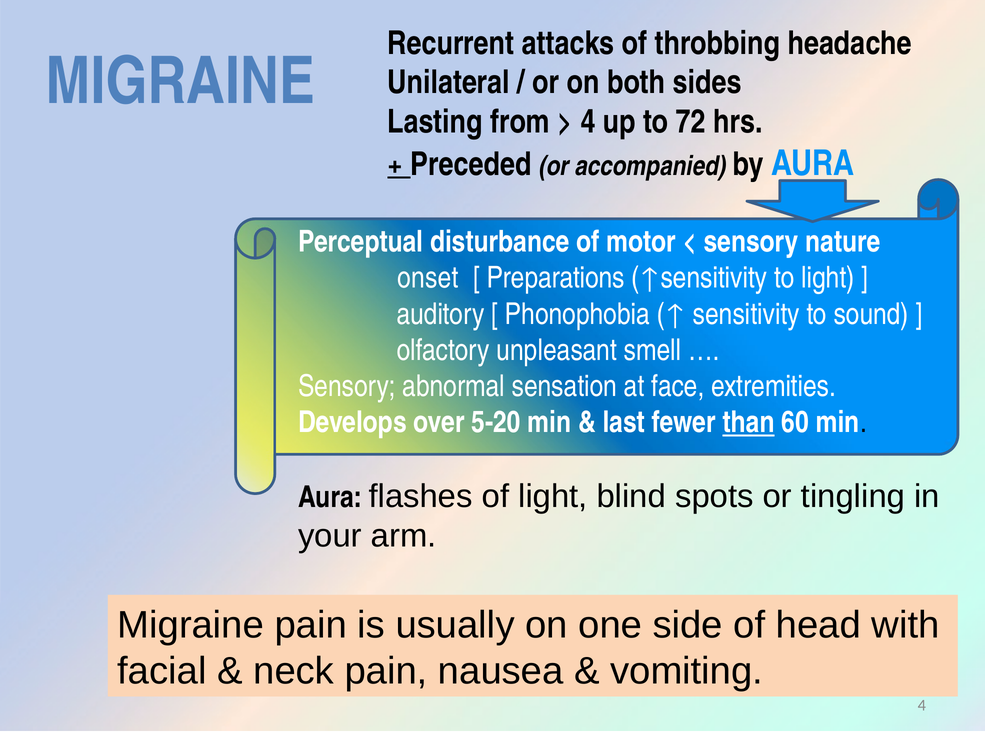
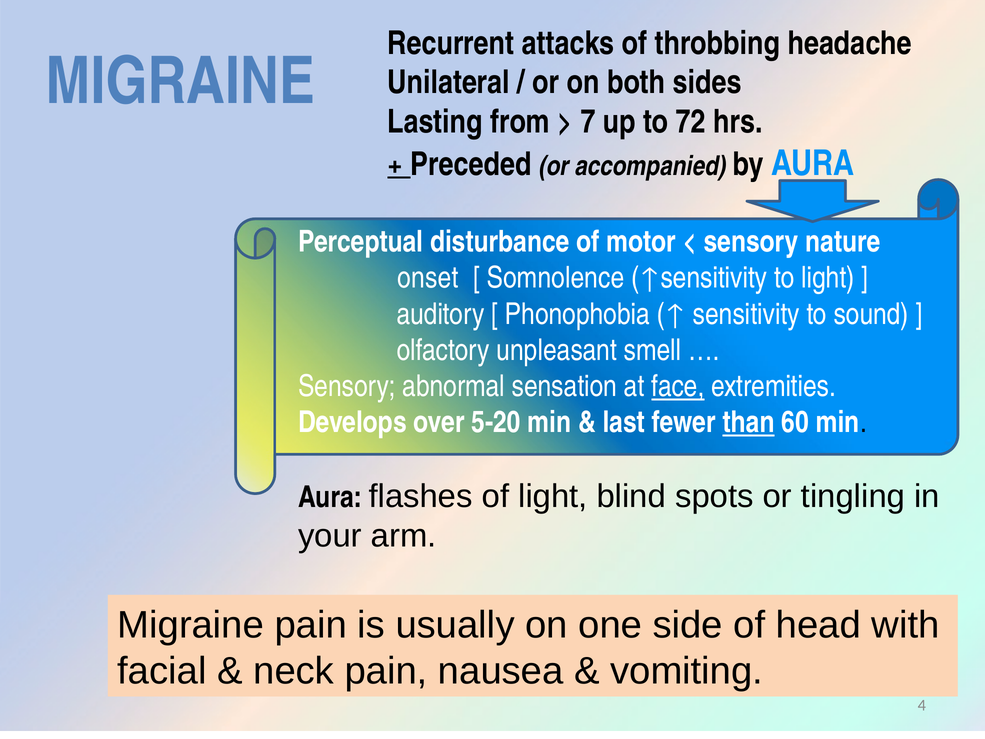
4 at (588, 122): 4 -> 7
Preparations: Preparations -> Somnolence
face underline: none -> present
